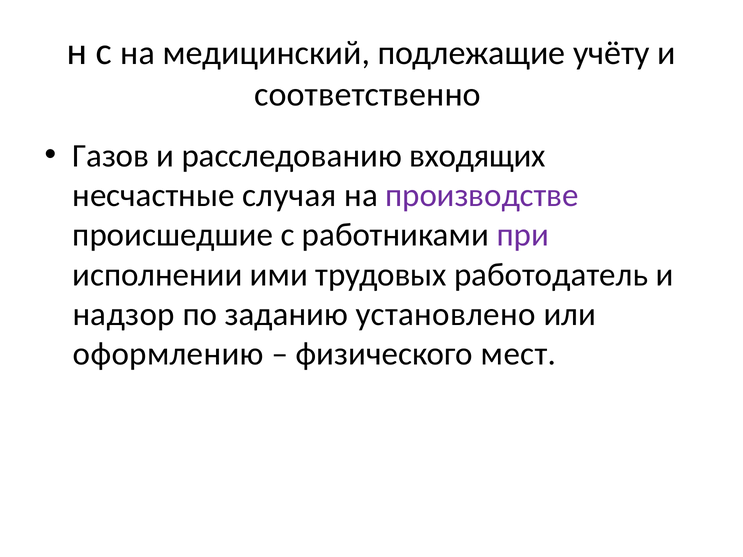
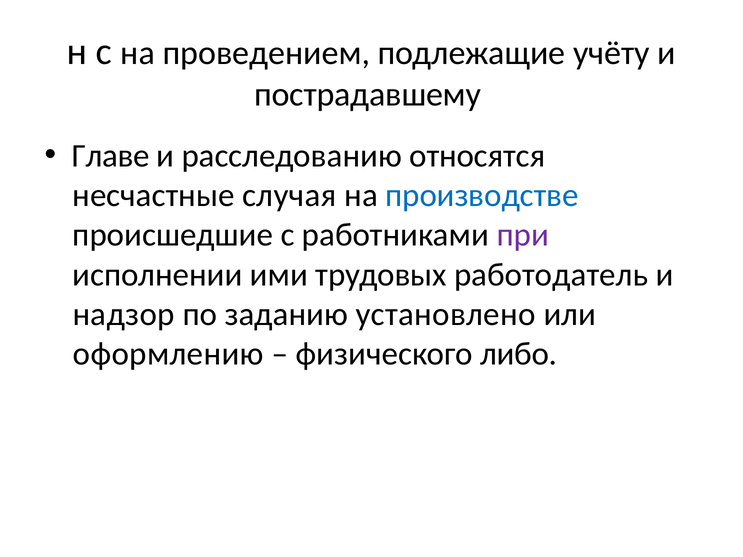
медицинский: медицинский -> проведением
соответственно: соответственно -> пострадавшему
Газов: Газов -> Главе
входящих: входящих -> относятся
производстве colour: purple -> blue
мест: мест -> либо
